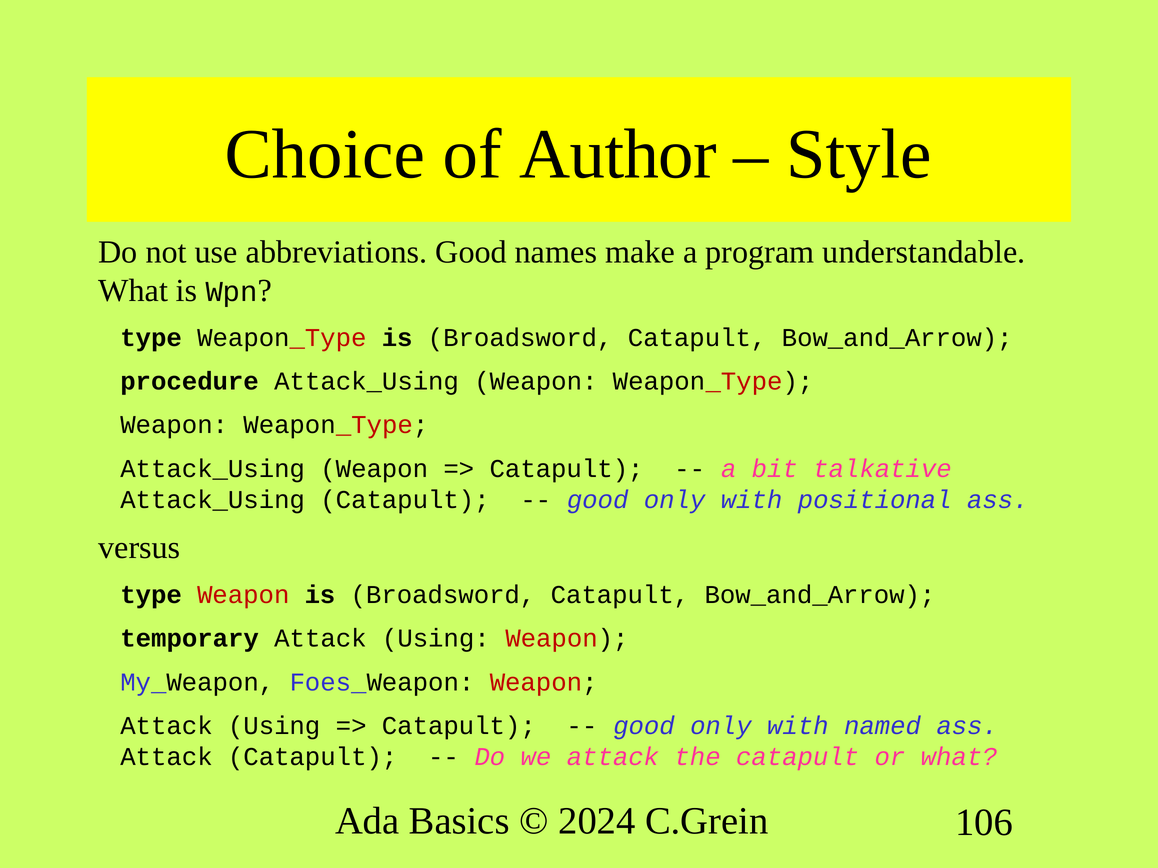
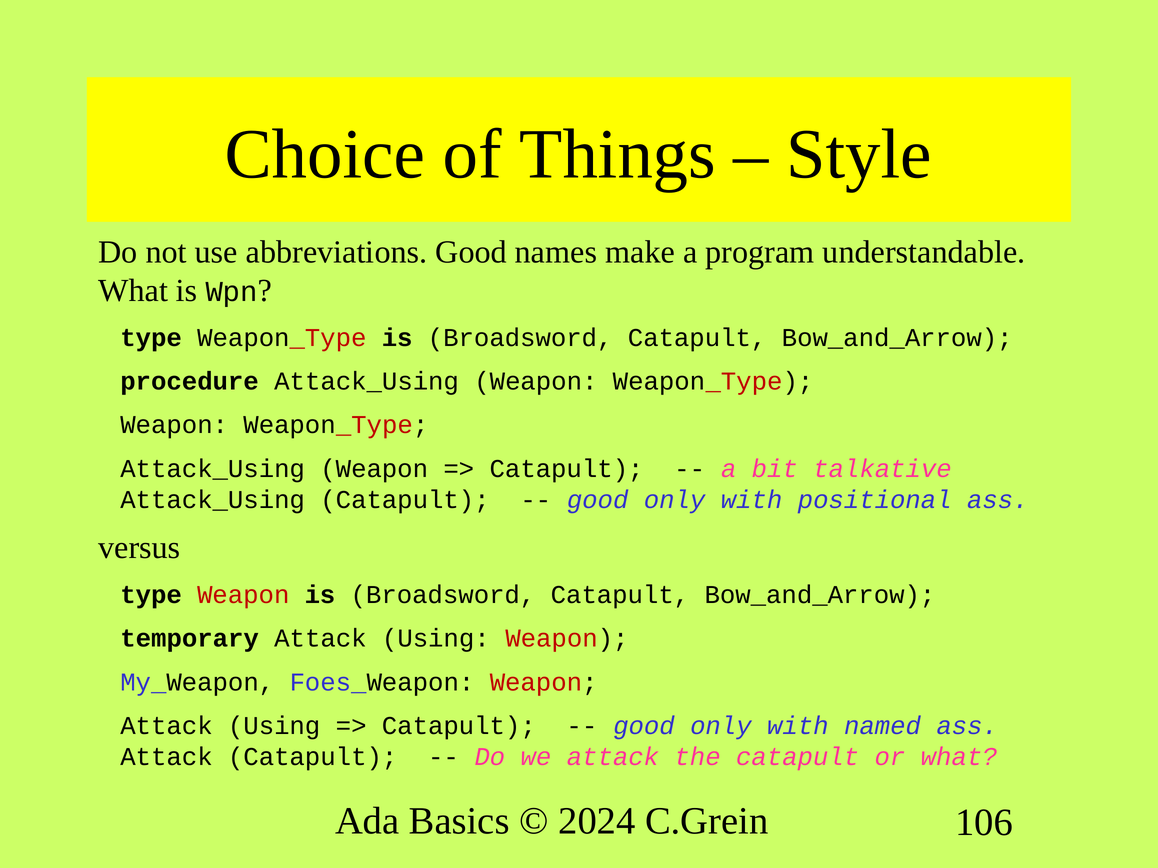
Author: Author -> Things
